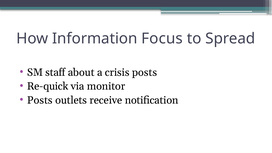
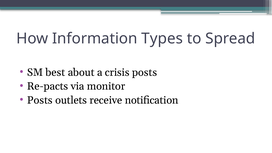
Focus: Focus -> Types
staff: staff -> best
Re-quick: Re-quick -> Re-pacts
